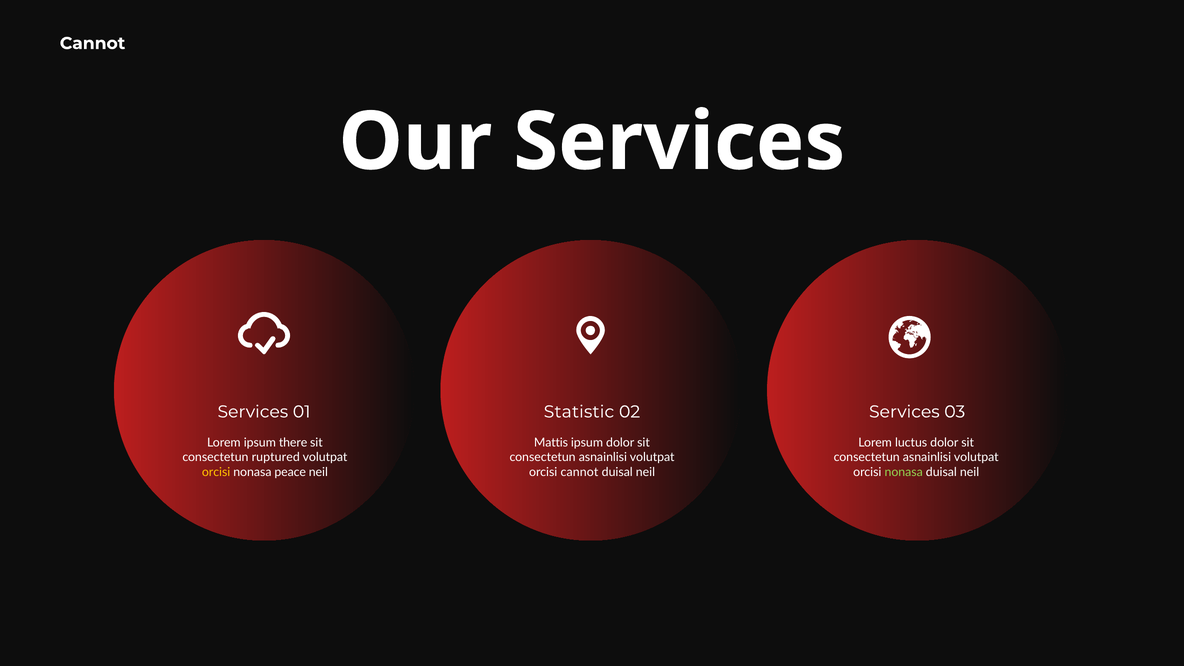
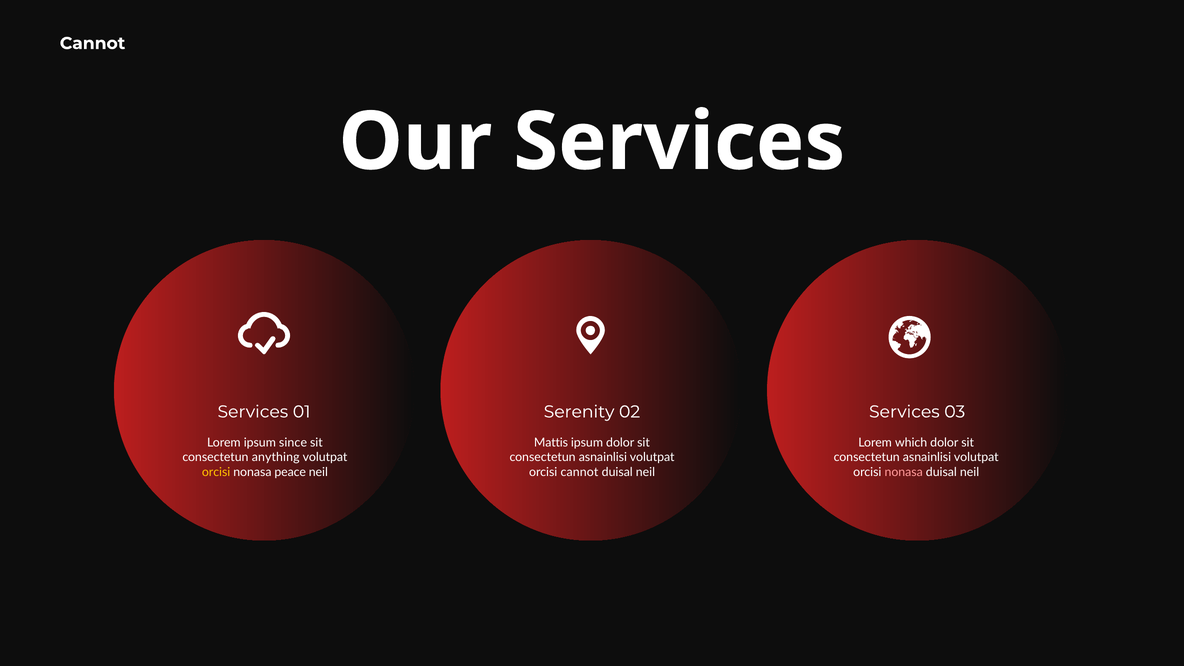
Statistic: Statistic -> Serenity
there: there -> since
luctus: luctus -> which
ruptured: ruptured -> anything
nonasa at (904, 472) colour: light green -> pink
